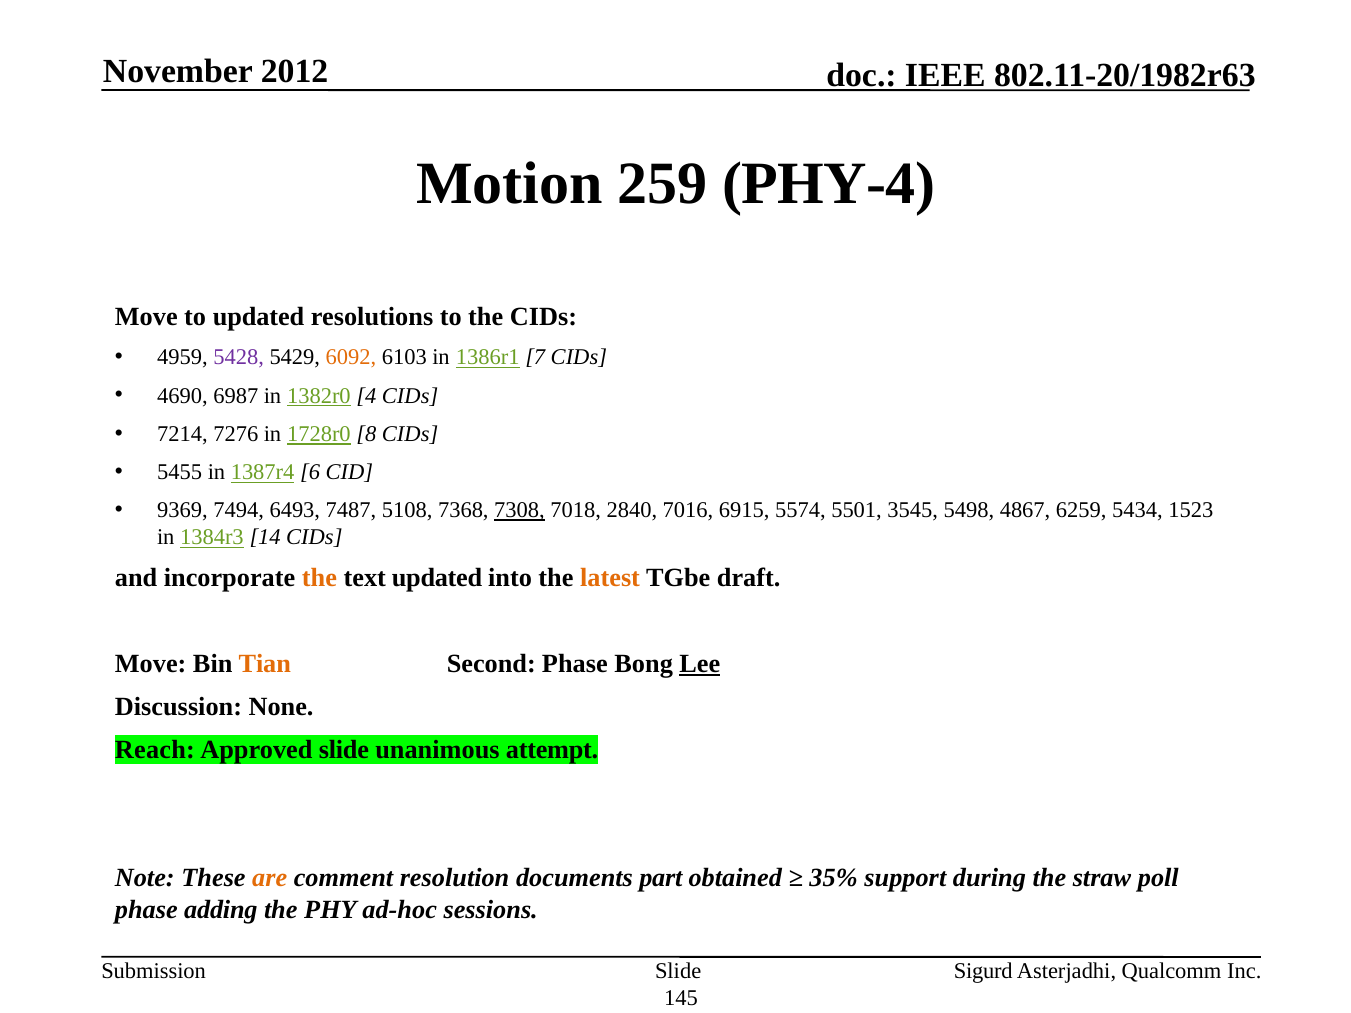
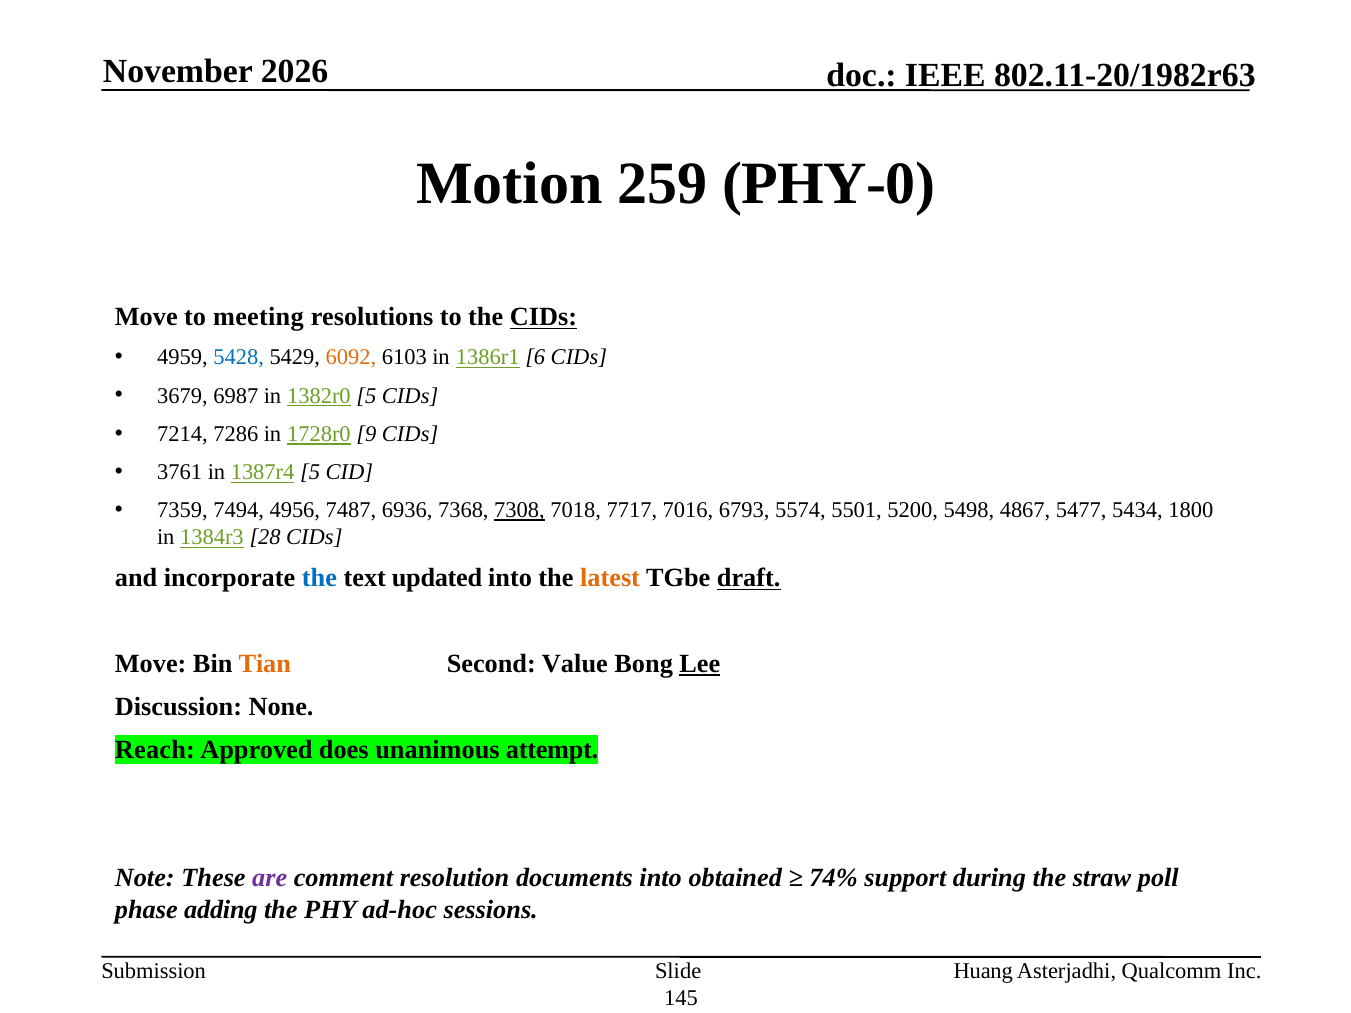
2012: 2012 -> 2026
PHY-4: PHY-4 -> PHY-0
to updated: updated -> meeting
CIDs at (544, 317) underline: none -> present
5428 colour: purple -> blue
7: 7 -> 6
4690: 4690 -> 3679
1382r0 4: 4 -> 5
7276: 7276 -> 7286
8: 8 -> 9
5455: 5455 -> 3761
1387r4 6: 6 -> 5
9369: 9369 -> 7359
6493: 6493 -> 4956
5108: 5108 -> 6936
2840: 2840 -> 7717
6915: 6915 -> 6793
3545: 3545 -> 5200
6259: 6259 -> 5477
1523: 1523 -> 1800
14: 14 -> 28
the at (319, 578) colour: orange -> blue
draft underline: none -> present
Second Phase: Phase -> Value
Approved slide: slide -> does
are colour: orange -> purple
documents part: part -> into
35%: 35% -> 74%
Sigurd: Sigurd -> Huang
